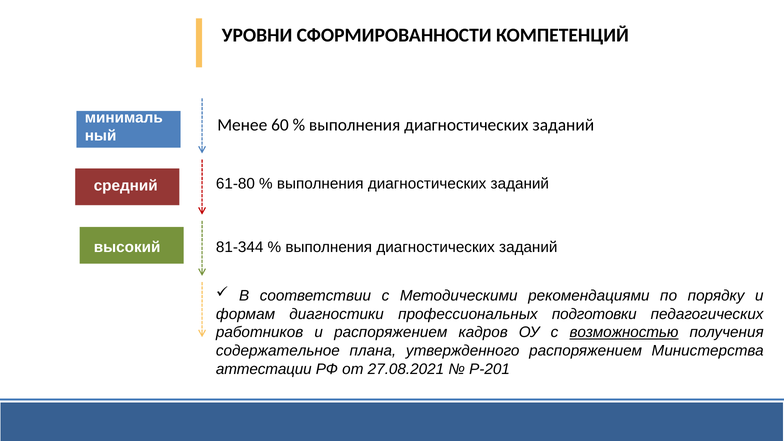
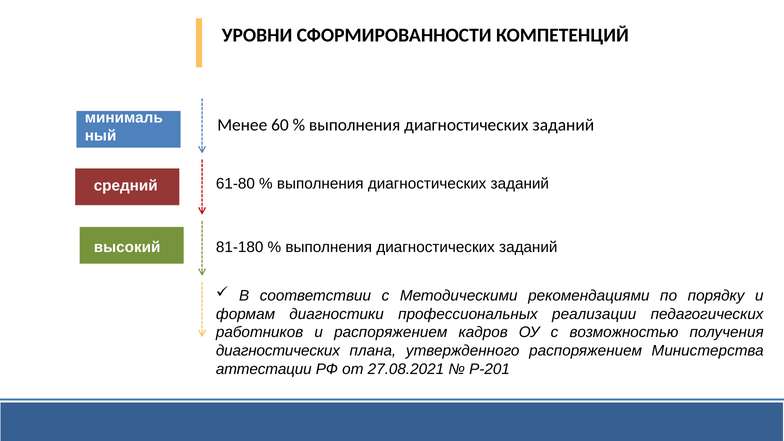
81-344: 81-344 -> 81-180
подготовки: подготовки -> реализации
возможностью underline: present -> none
содержательное at (278, 351): содержательное -> диагностических
